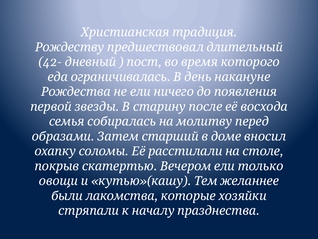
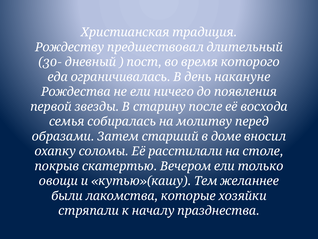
42-: 42- -> 30-
